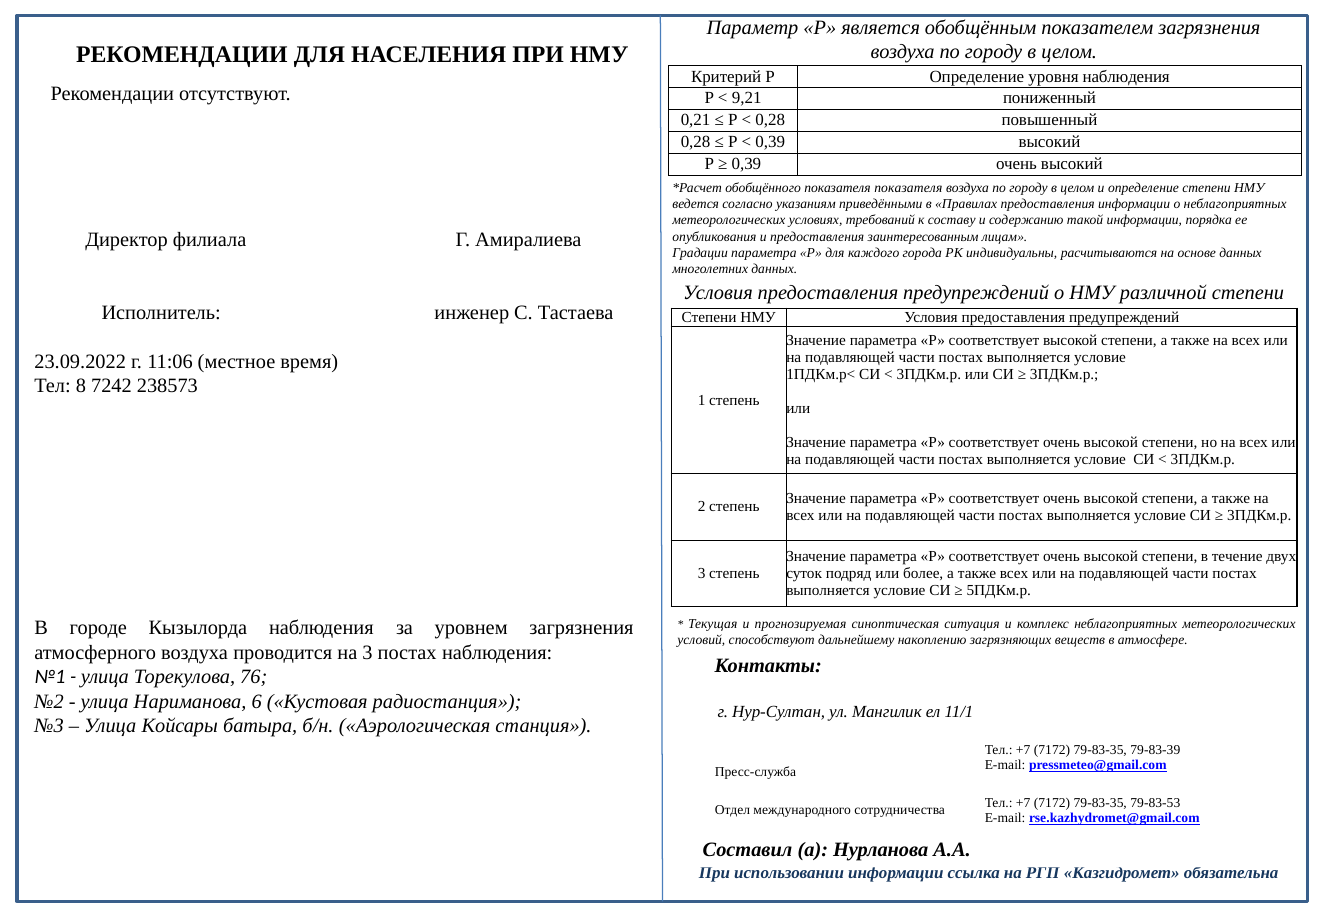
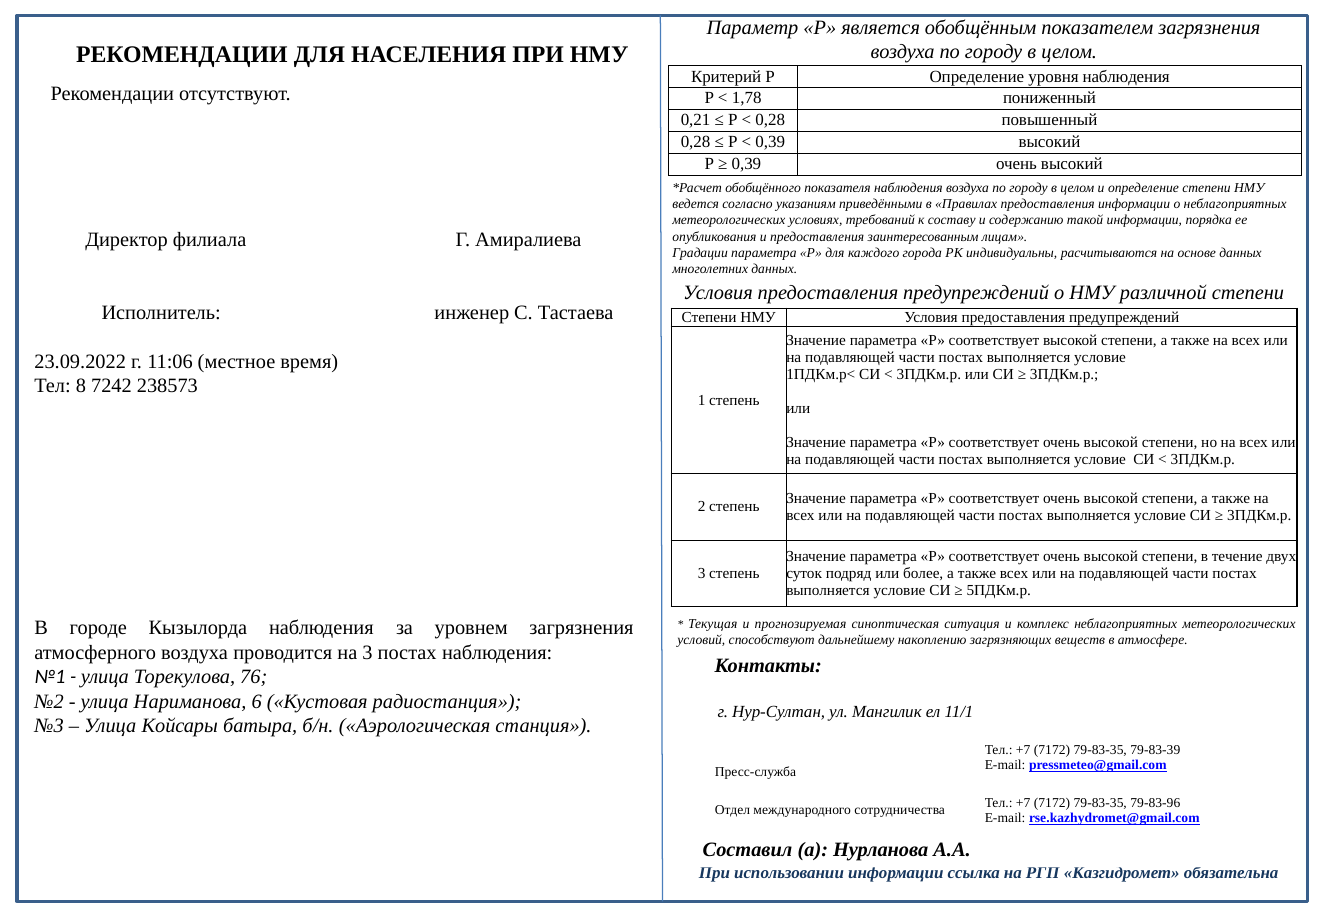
9,21: 9,21 -> 1,78
показателя показателя: показателя -> наблюдения
79-83-53: 79-83-53 -> 79-83-96
